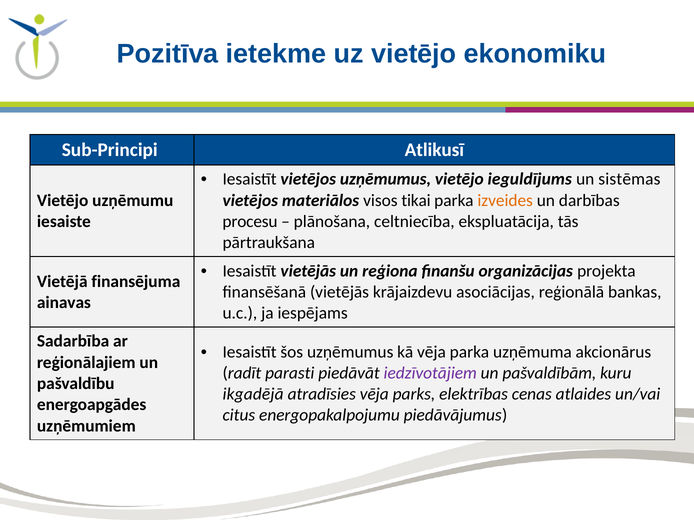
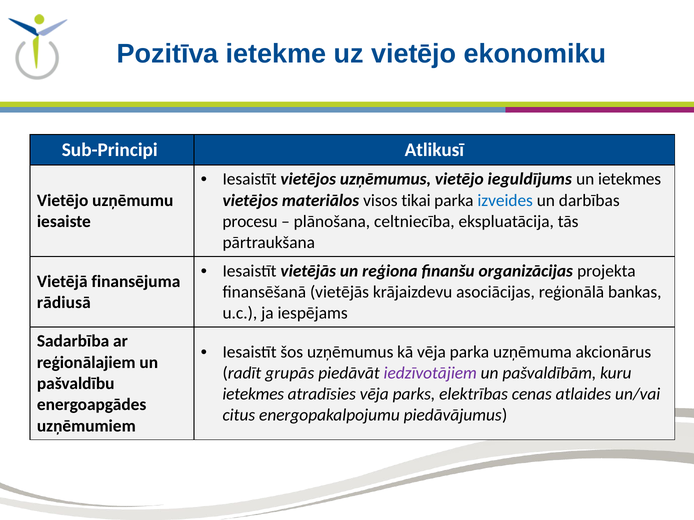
un sistēmas: sistēmas -> ietekmes
izveides colour: orange -> blue
ainavas: ainavas -> rādiusā
parasti: parasti -> grupās
ikgadējā at (253, 394): ikgadējā -> ietekmes
